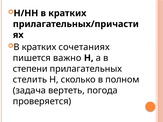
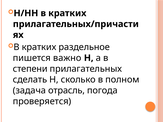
сочетаниях: сочетаниях -> раздельное
стелить: стелить -> сделать
вертеть: вертеть -> отрасль
